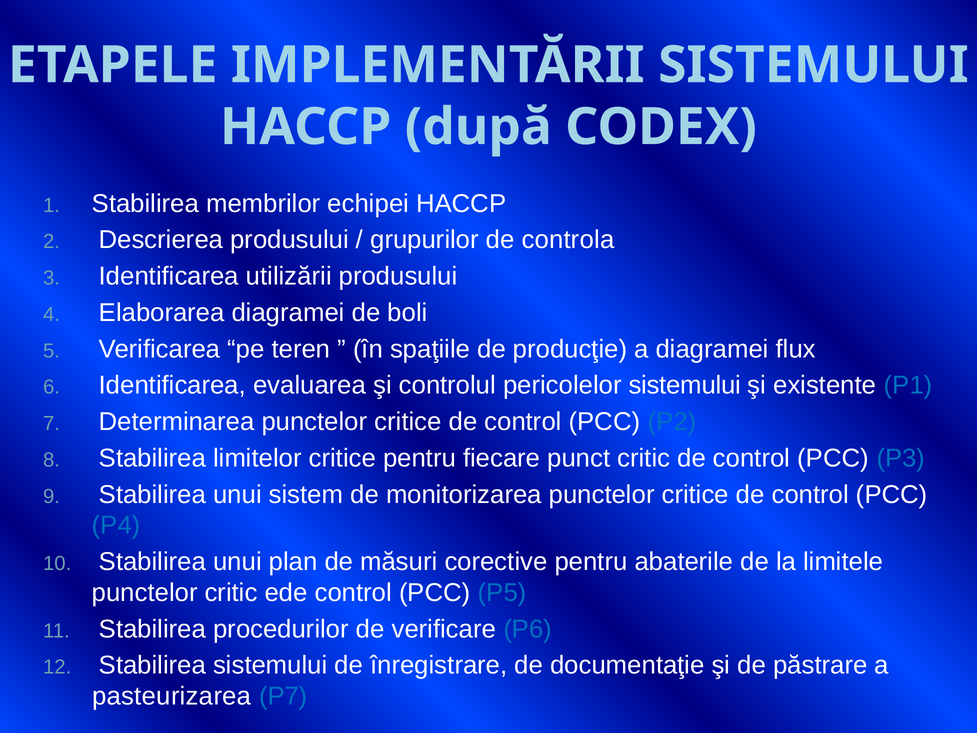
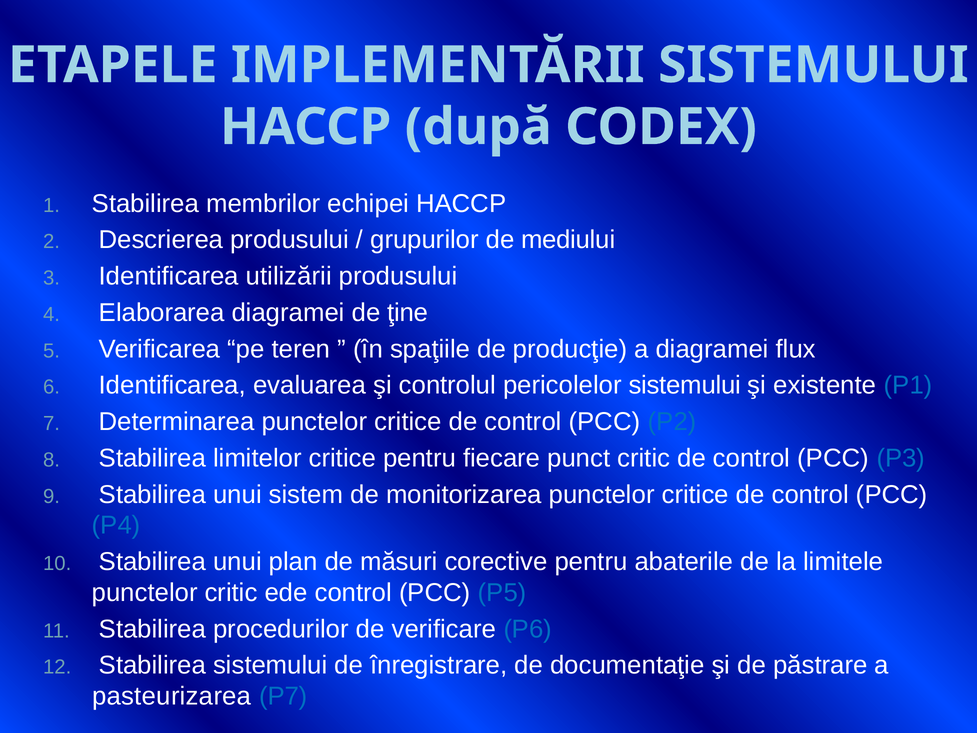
controla: controla -> mediului
boli: boli -> ţine
